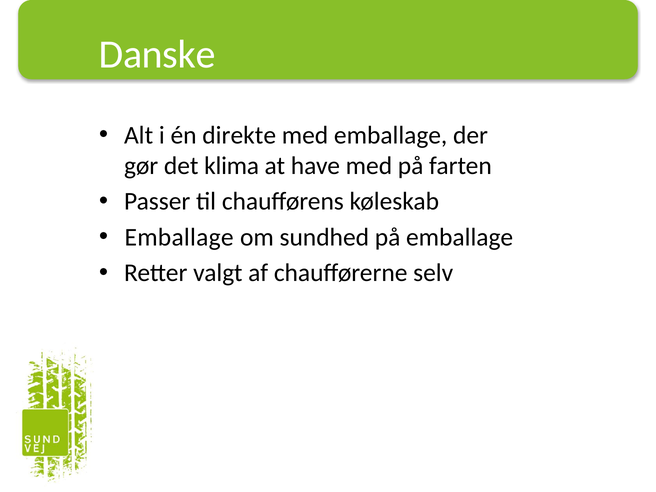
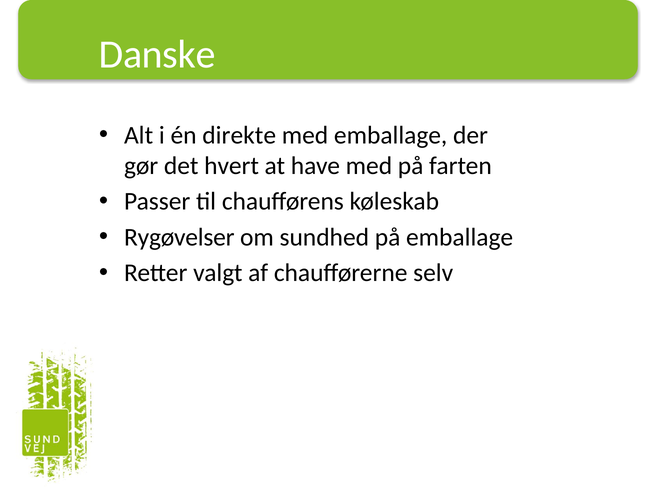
klima: klima -> hvert
Emballage at (179, 237): Emballage -> Rygøvelser
